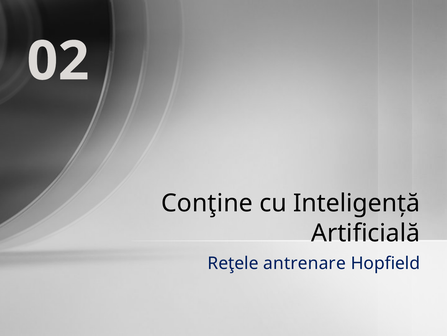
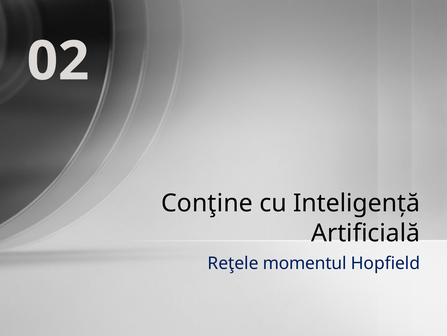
antrenare: antrenare -> momentul
